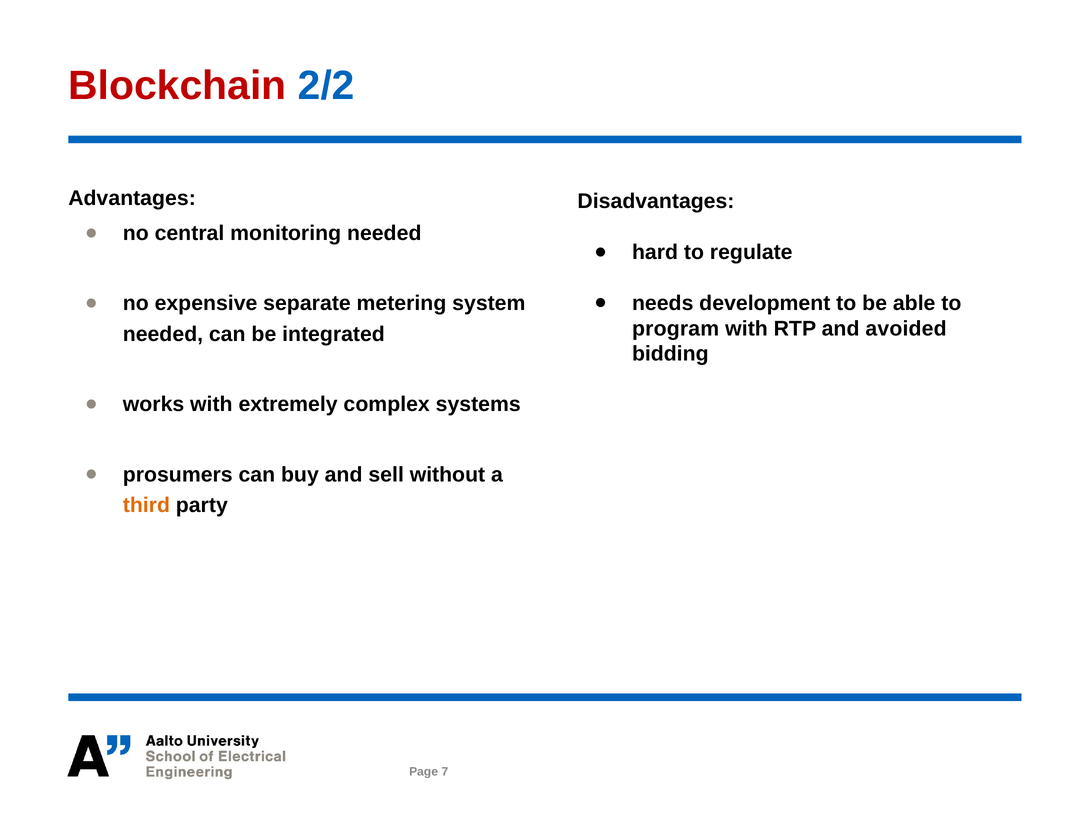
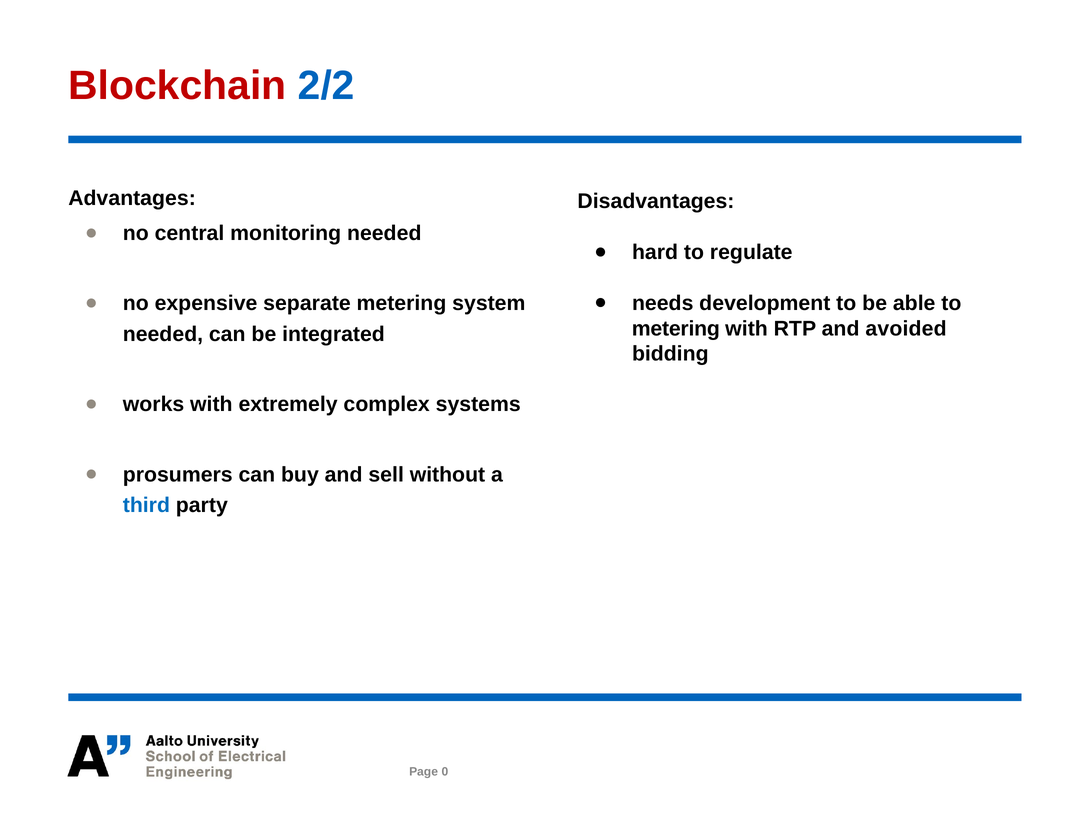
program at (676, 329): program -> metering
third colour: orange -> blue
7: 7 -> 0
